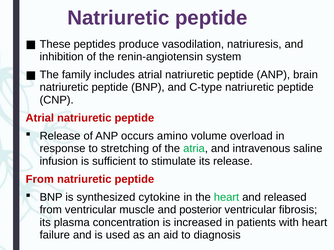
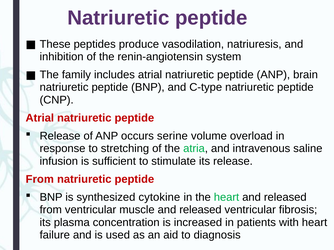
amino: amino -> serine
muscle and posterior: posterior -> released
